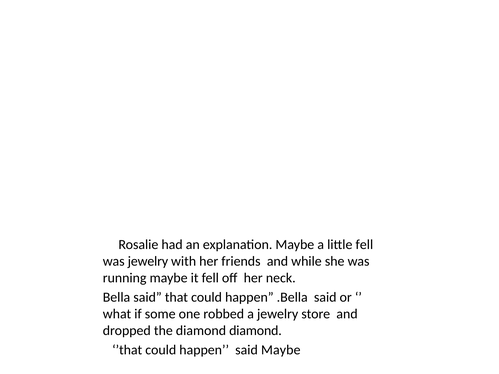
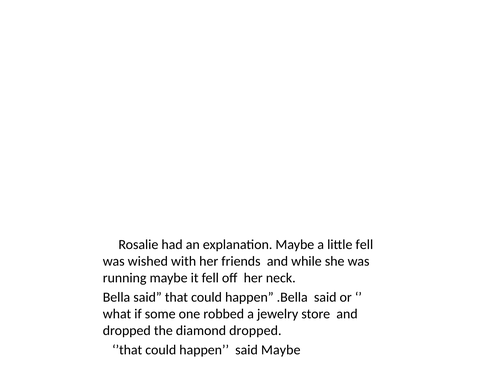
was jewelry: jewelry -> wished
diamond diamond: diamond -> dropped
